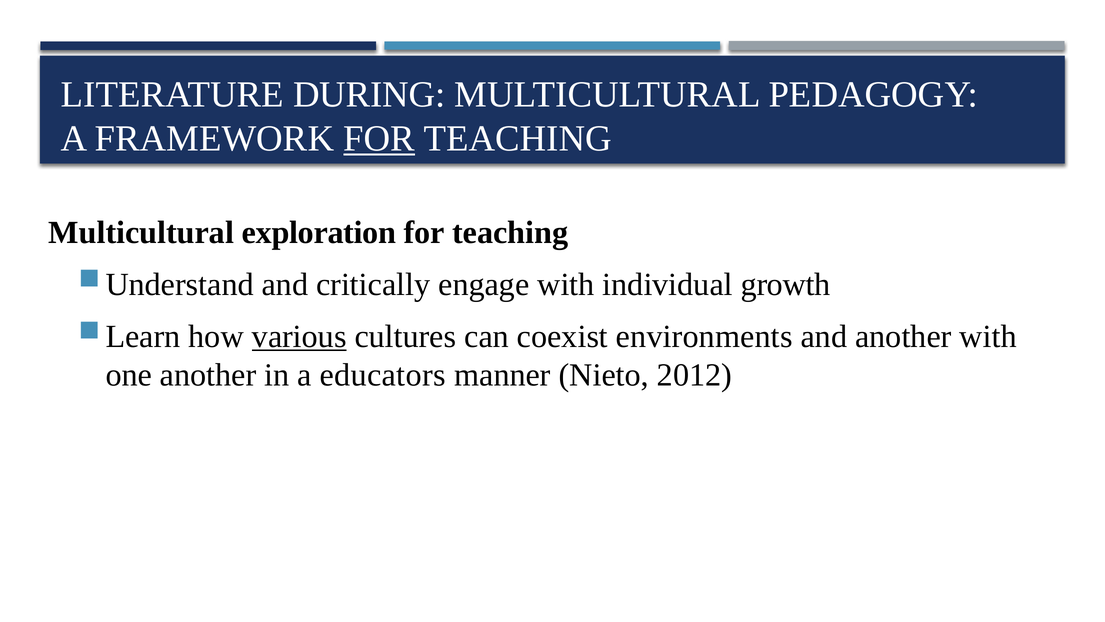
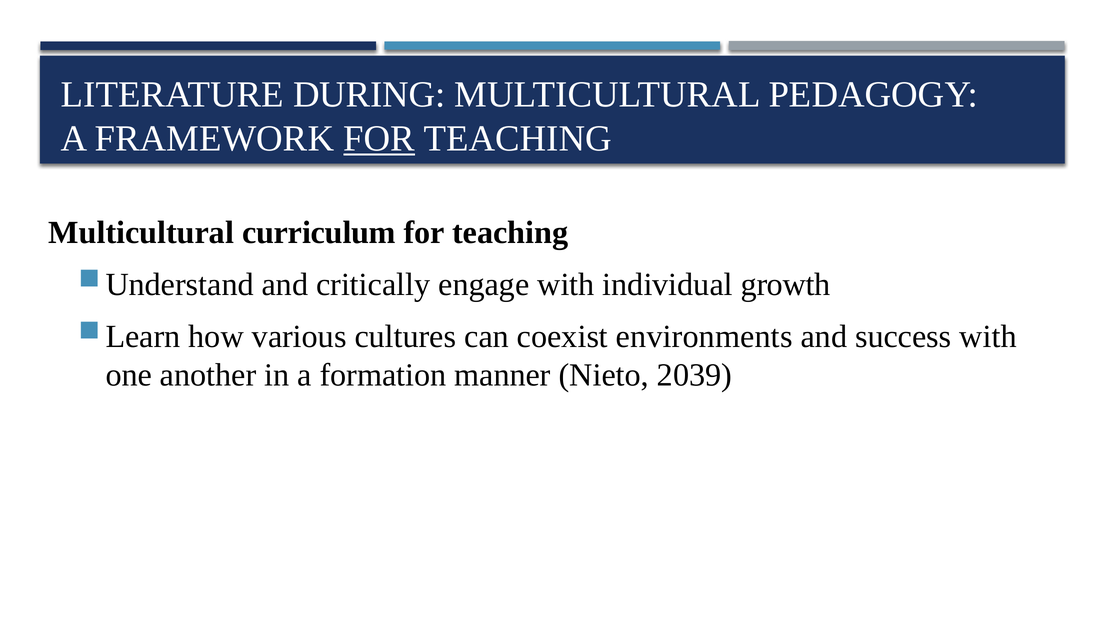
exploration: exploration -> curriculum
various underline: present -> none
and another: another -> success
educators: educators -> formation
2012: 2012 -> 2039
